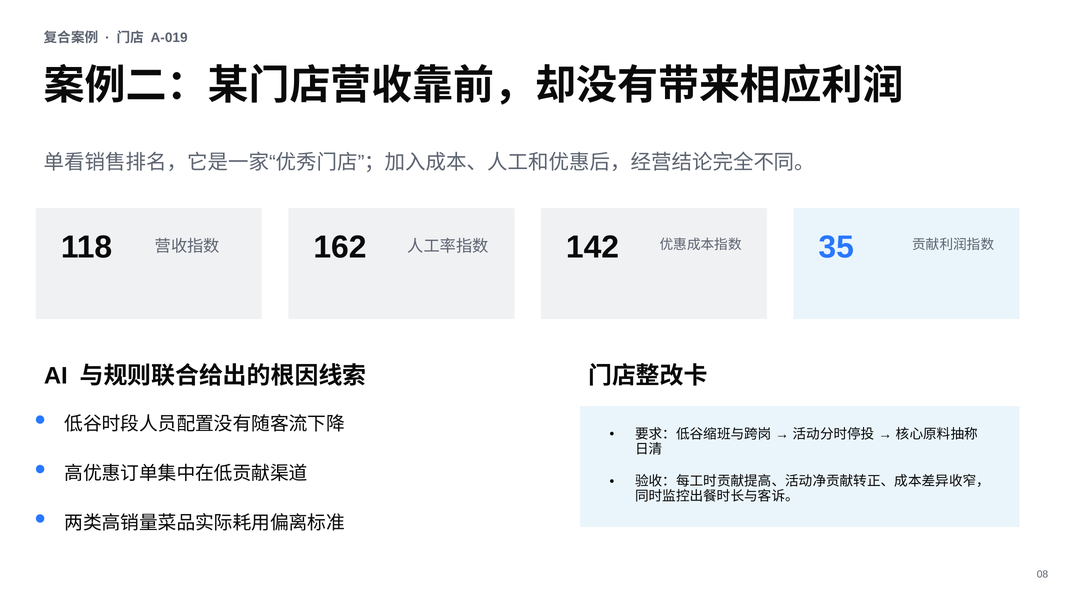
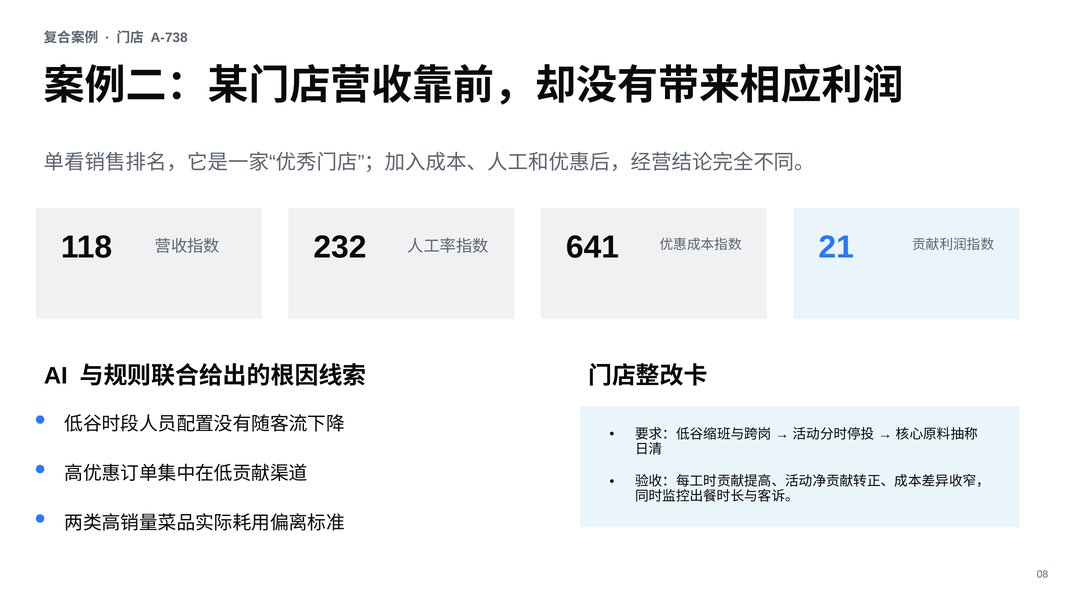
A-019: A-019 -> A-738
162: 162 -> 232
142: 142 -> 641
35: 35 -> 21
